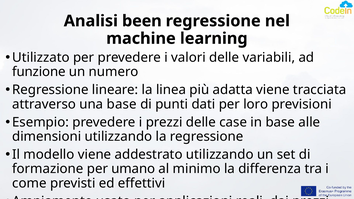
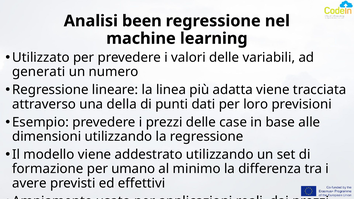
funzione: funzione -> generati
una base: base -> della
come: come -> avere
